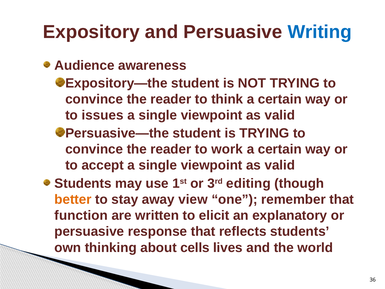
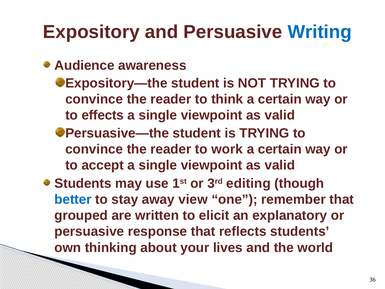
issues: issues -> effects
better colour: orange -> blue
function: function -> grouped
cells: cells -> your
